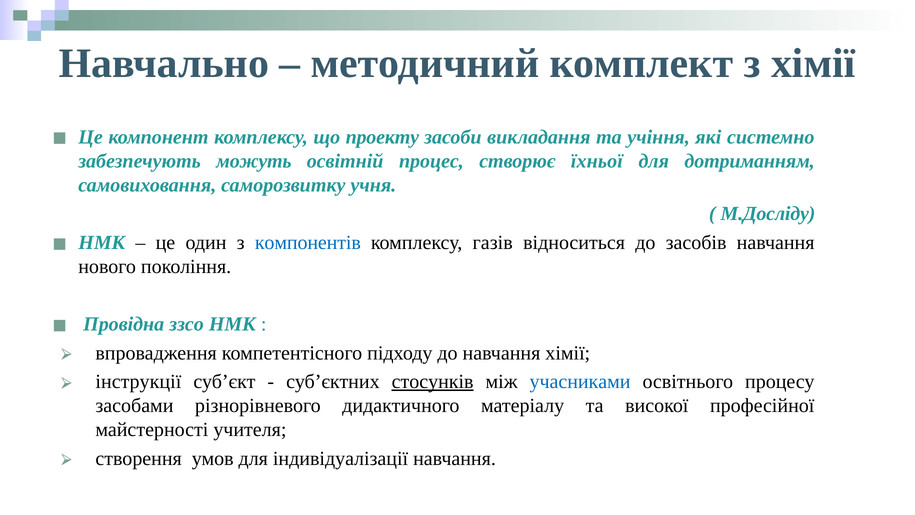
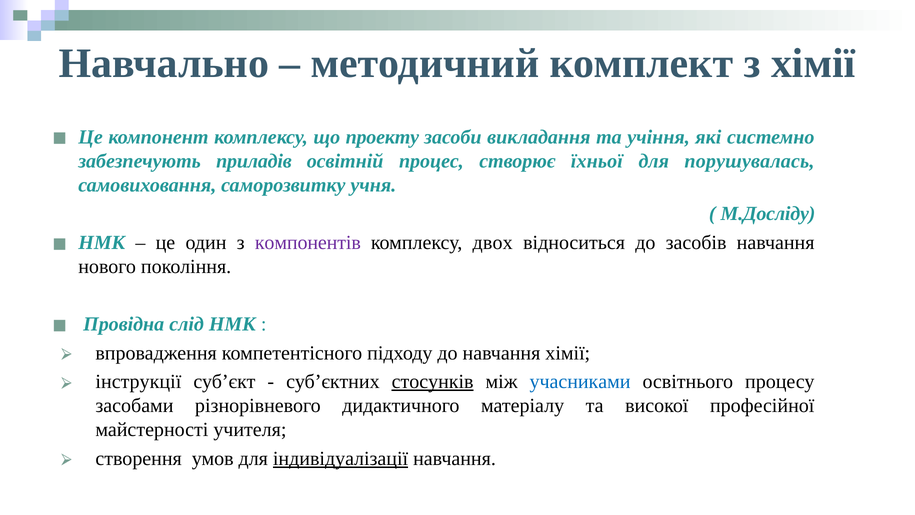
можуть: можуть -> приладів
дотриманням: дотриманням -> порушувалась
компонентів colour: blue -> purple
газів: газів -> двох
ззсо: ззсо -> слід
індивідуалізації underline: none -> present
